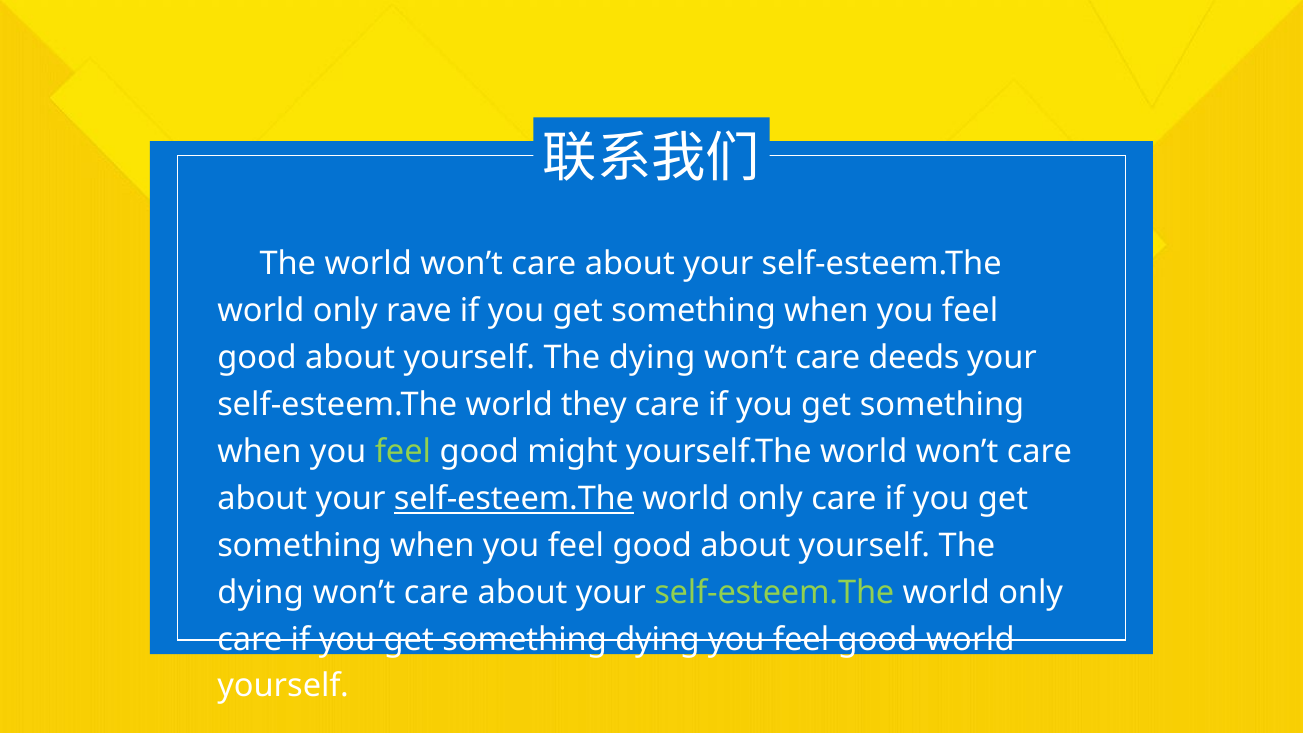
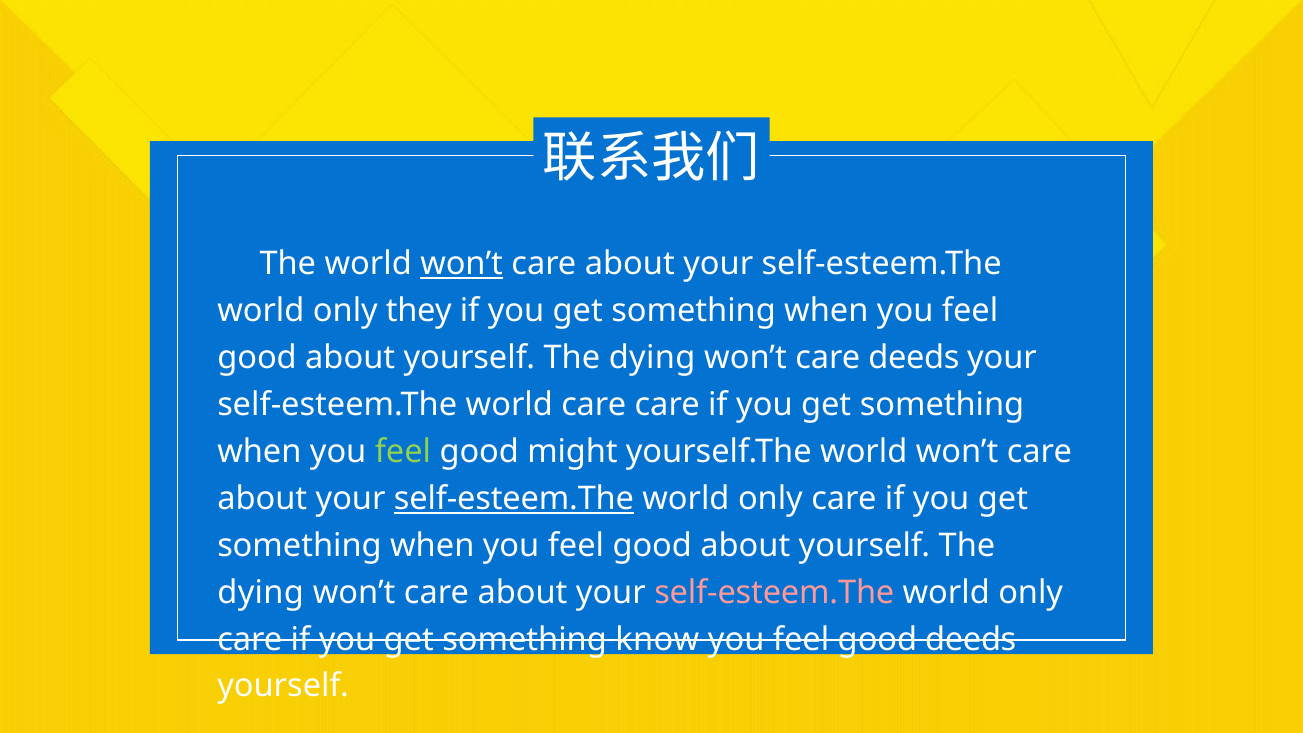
won’t at (462, 264) underline: none -> present
rave: rave -> they
world they: they -> care
self-esteem.The at (774, 592) colour: light green -> pink
something dying: dying -> know
good world: world -> deeds
